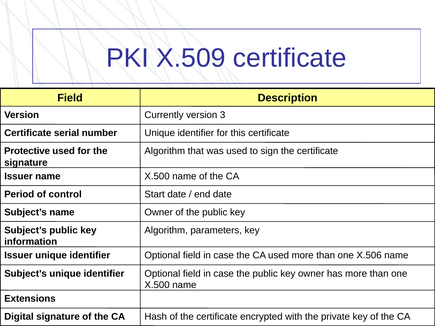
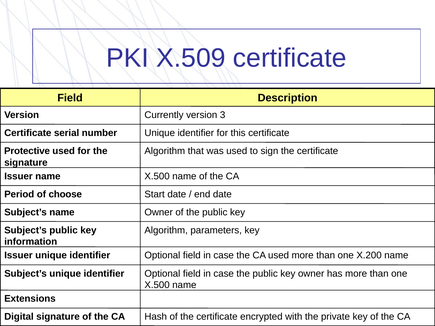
control: control -> choose
X.506: X.506 -> X.200
